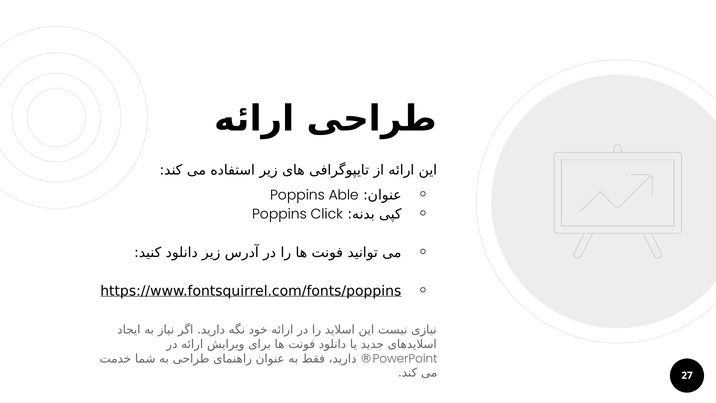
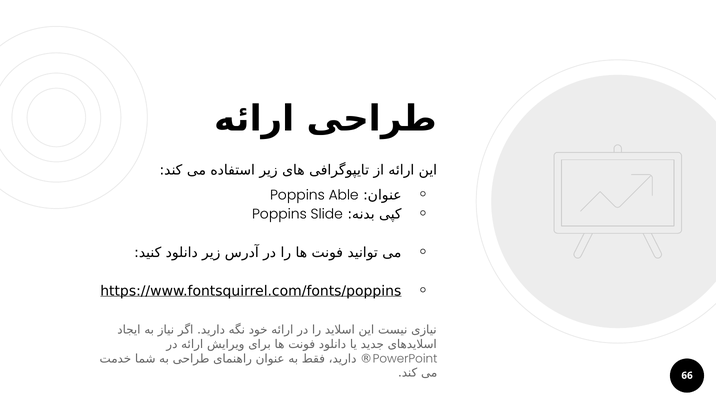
Click: Click -> Slide
27: 27 -> 66
